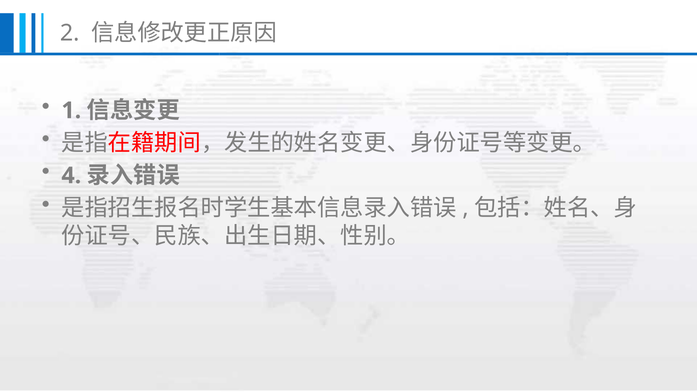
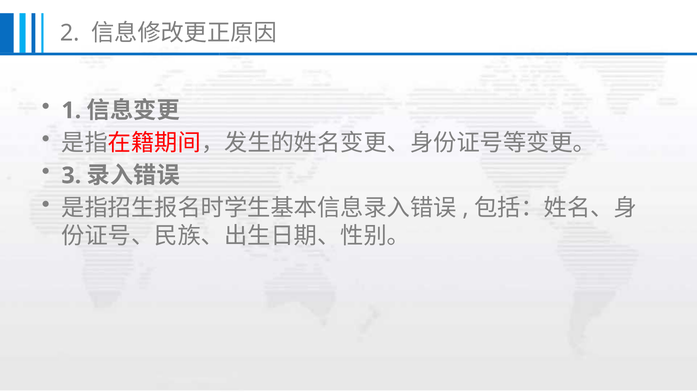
4: 4 -> 3
